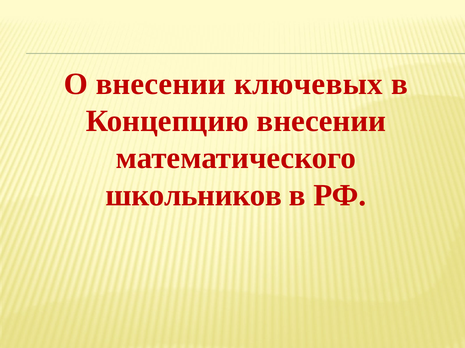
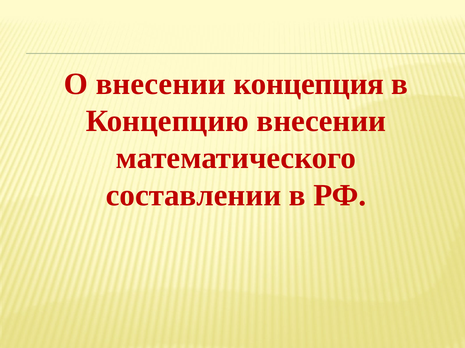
ключевых: ключевых -> концепция
школьников: школьников -> составлении
